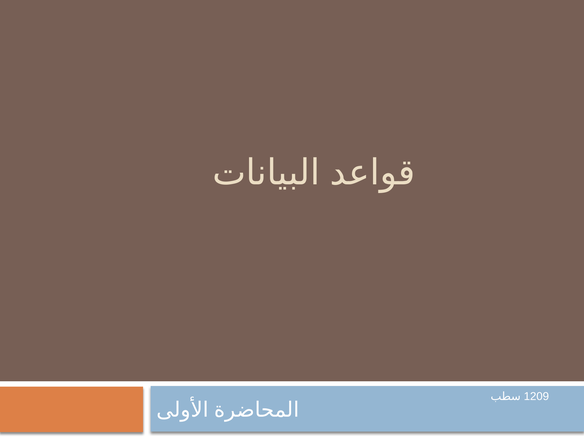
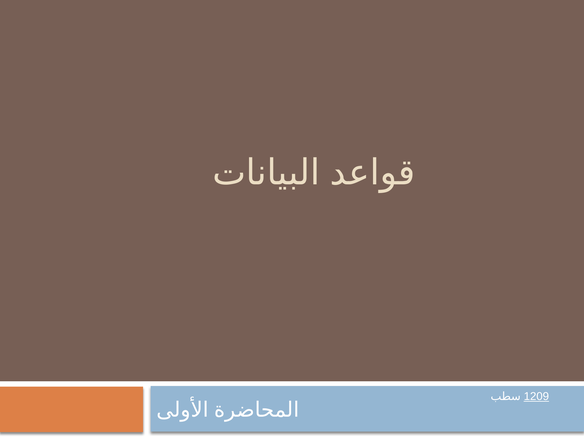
1209 underline: none -> present
